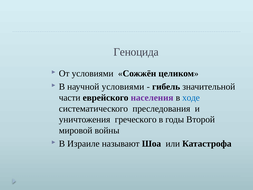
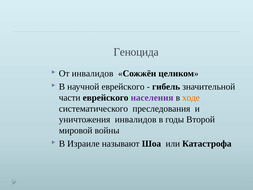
От условиями: условиями -> инвалидов
научной условиями: условиями -> еврейского
ходе colour: blue -> orange
уничтожения греческого: греческого -> инвалидов
